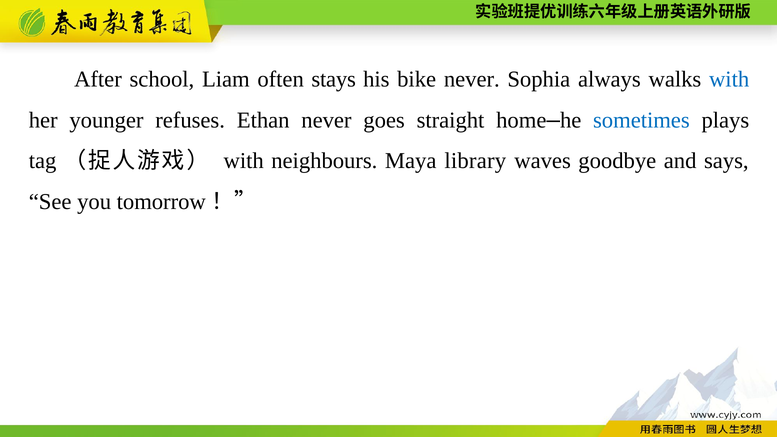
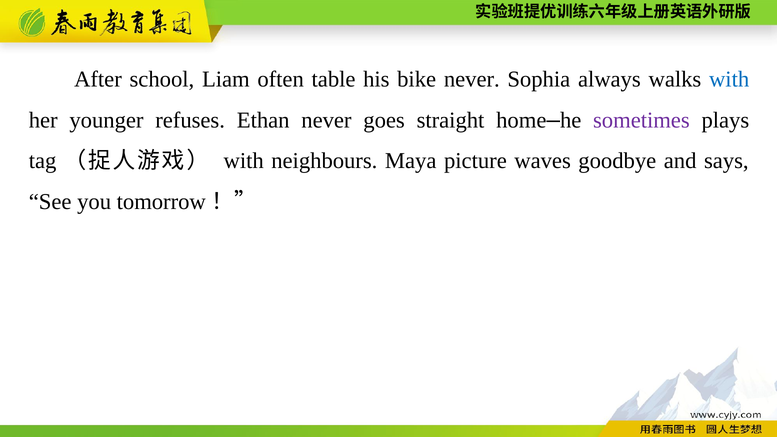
stays: stays -> table
sometimes colour: blue -> purple
library: library -> picture
